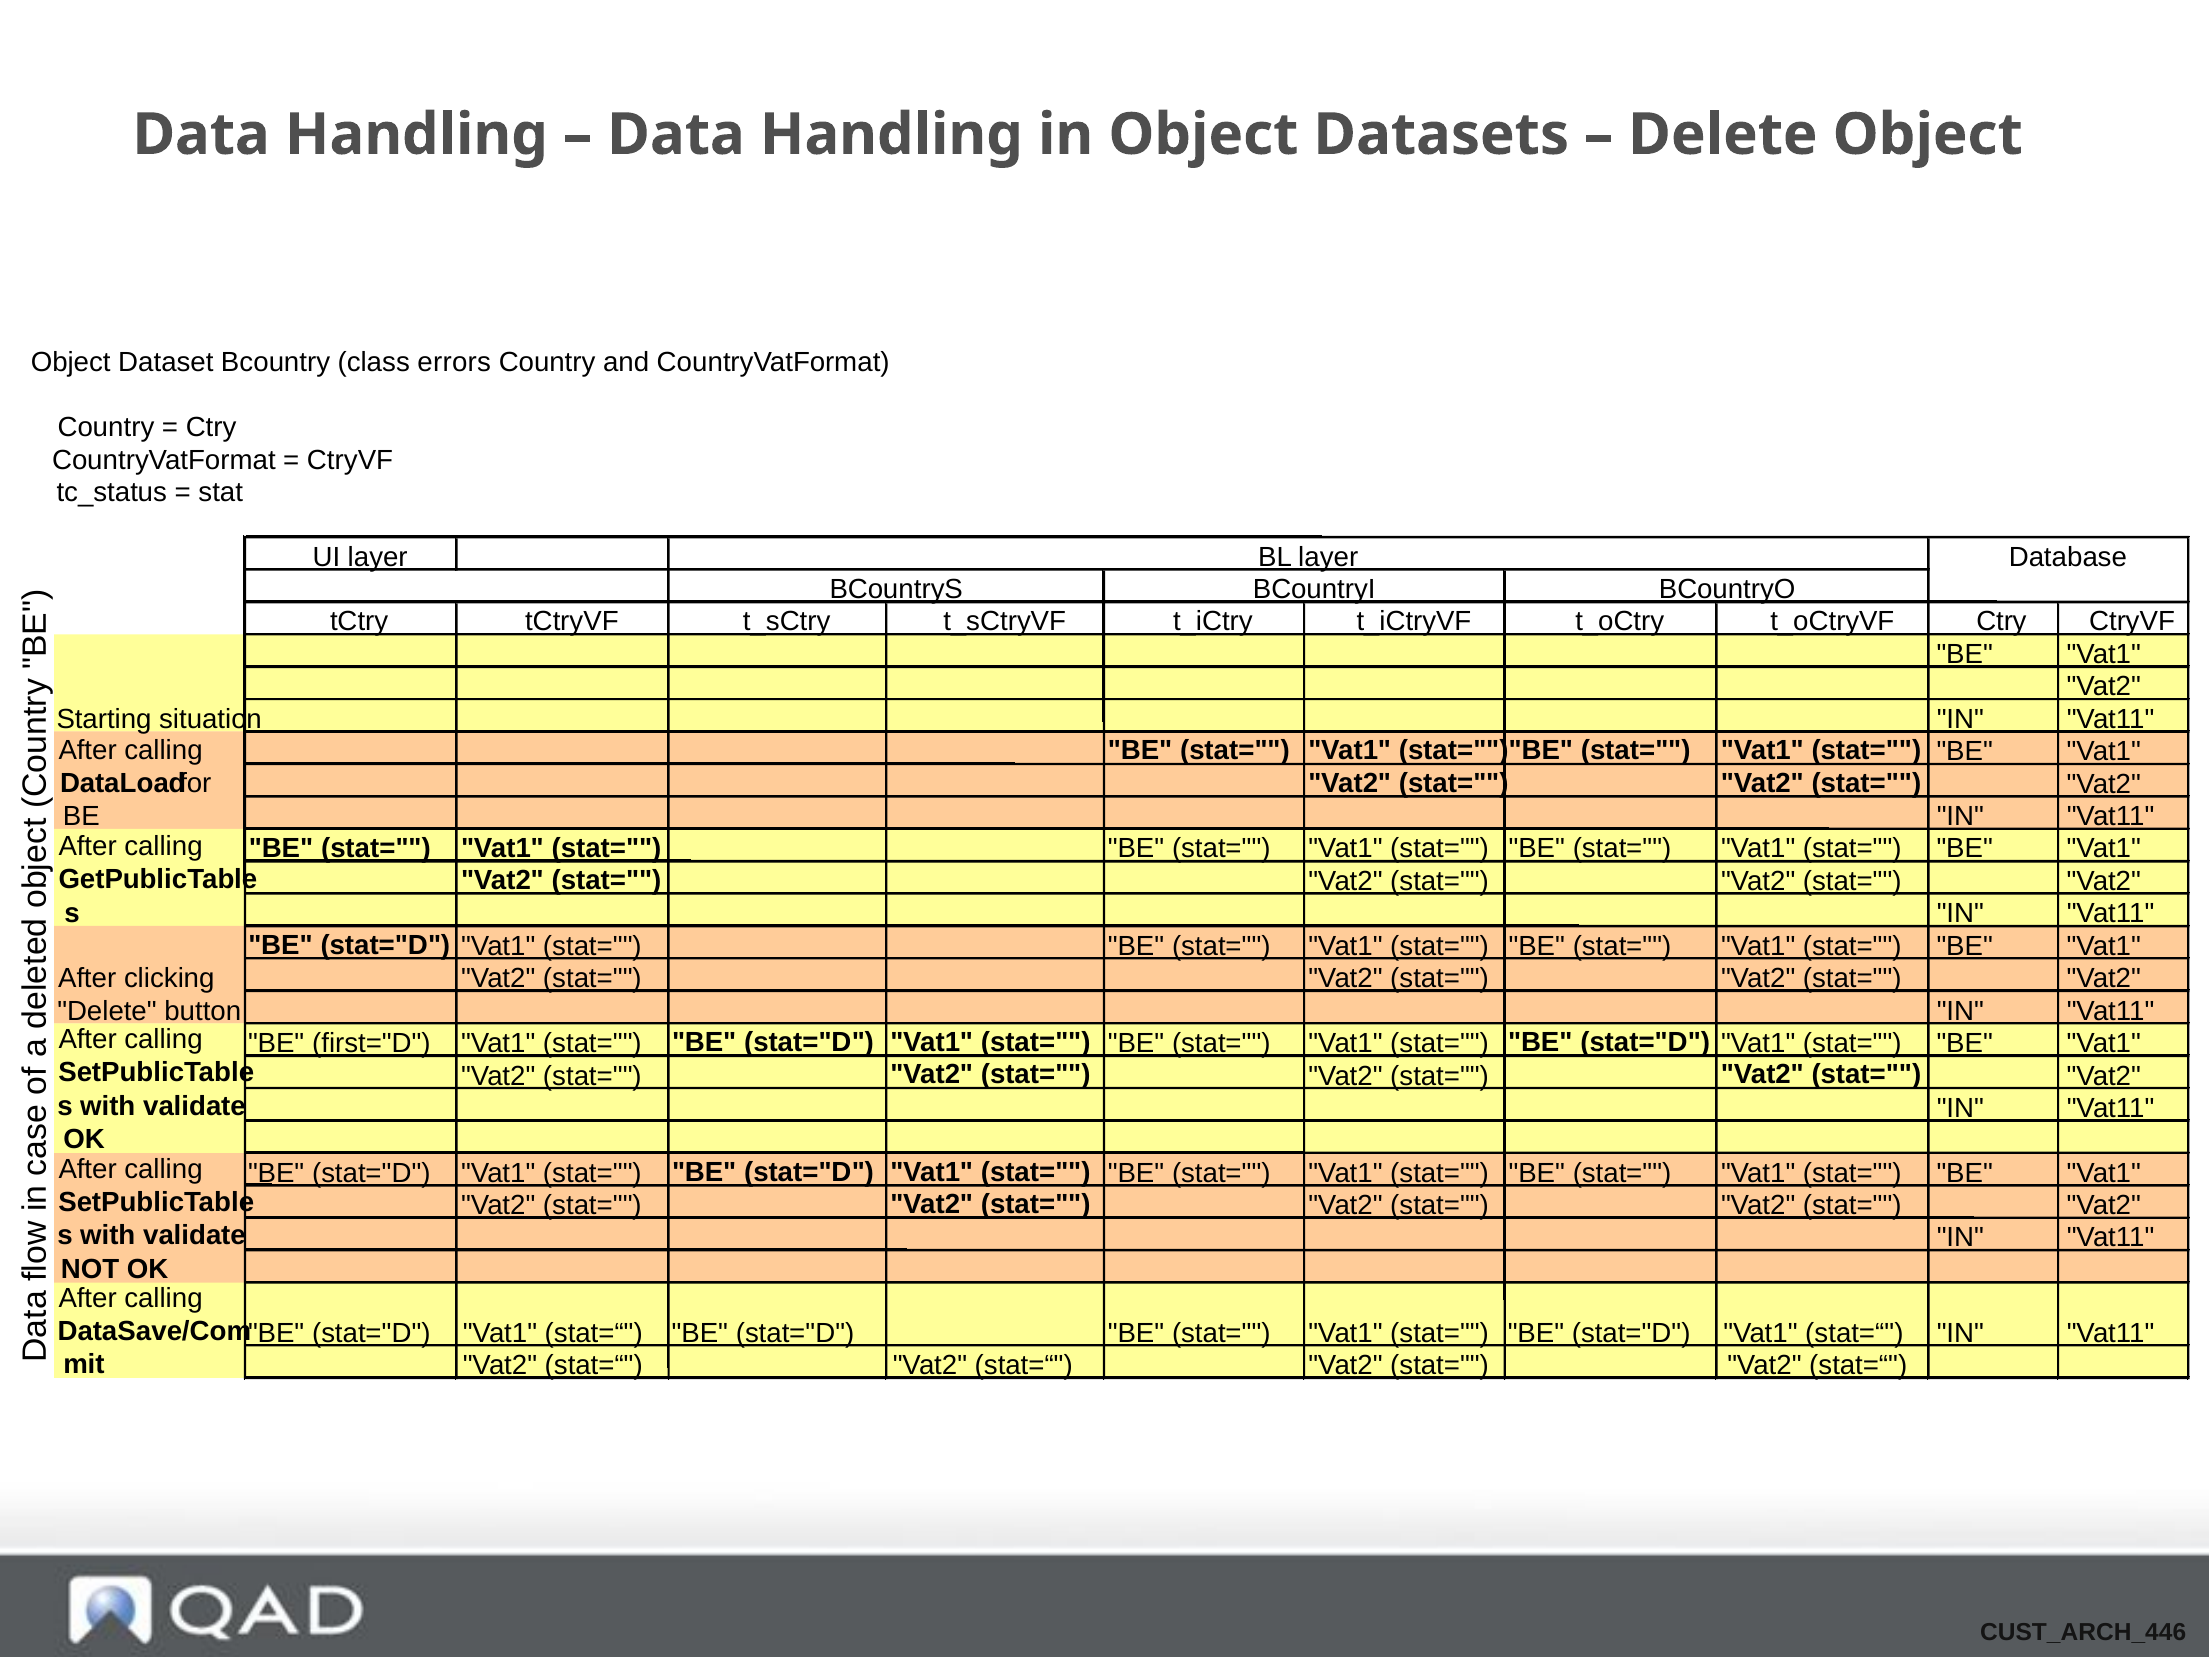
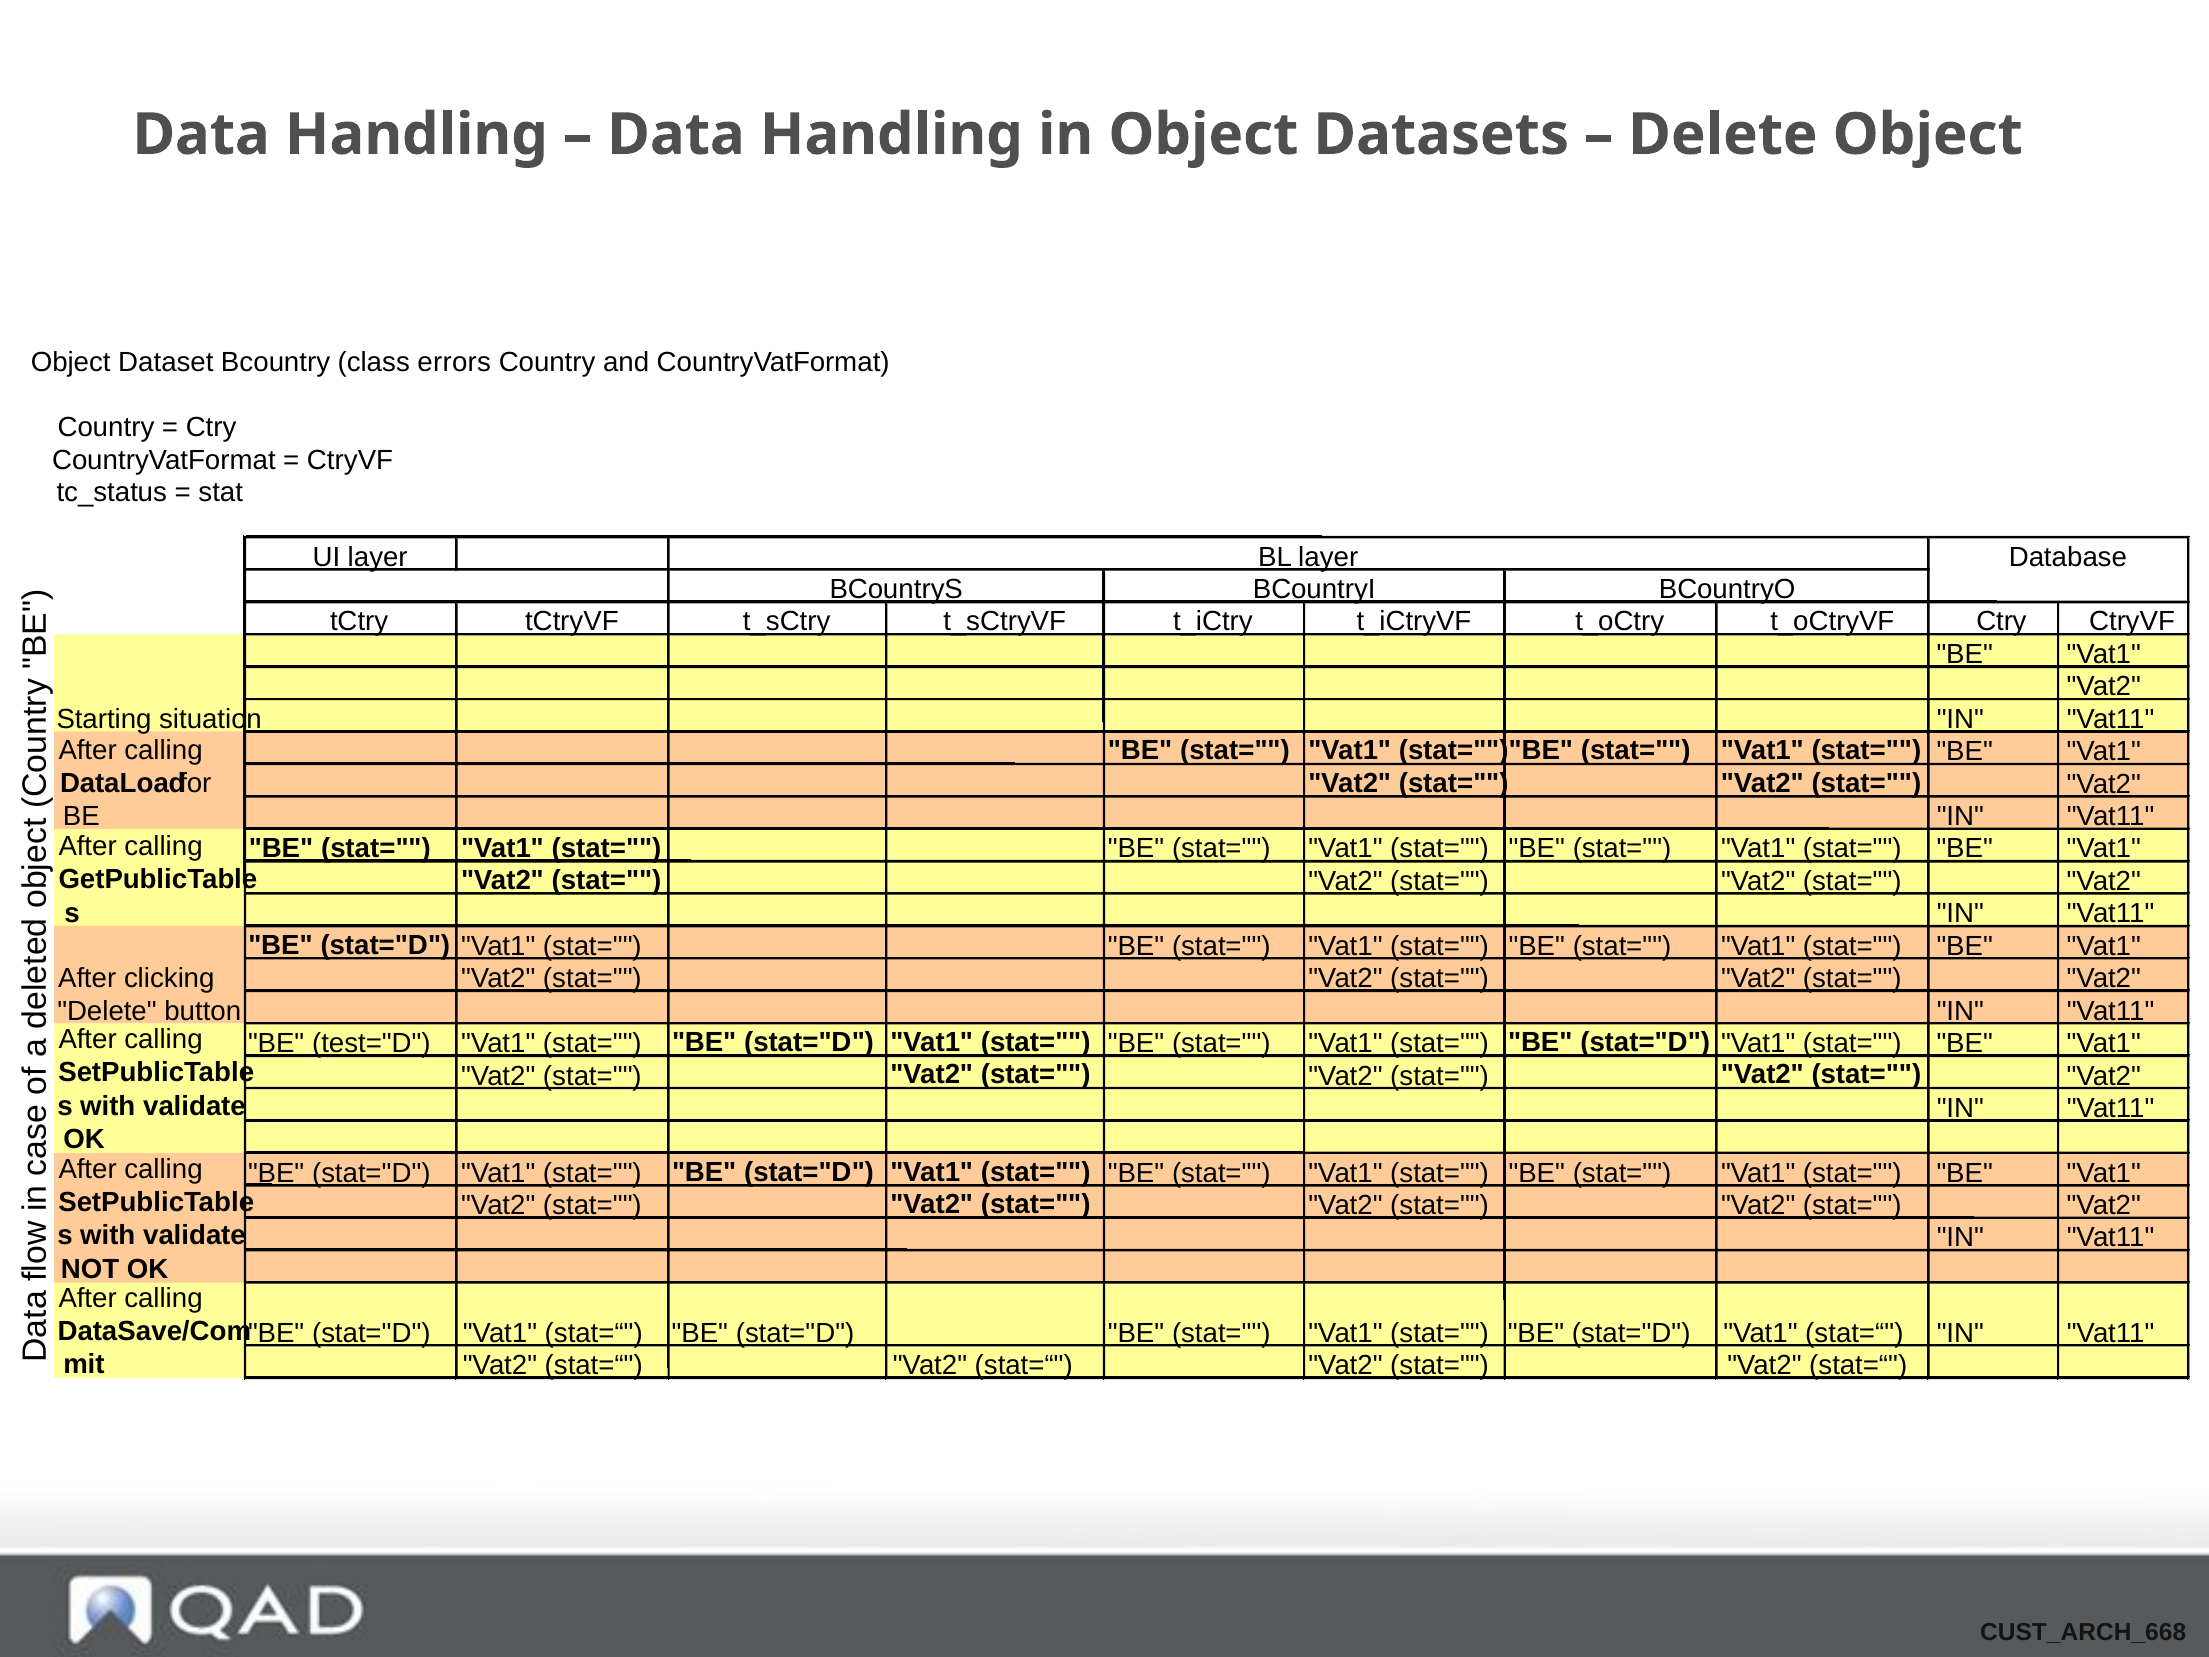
first="D: first="D -> test="D
CUST_ARCH_446: CUST_ARCH_446 -> CUST_ARCH_668
